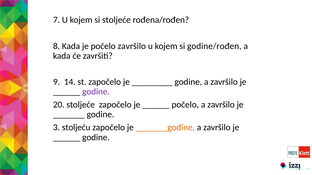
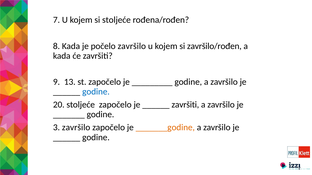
godine/rođen: godine/rođen -> završilo/rođen
14: 14 -> 13
godine at (96, 92) colour: purple -> blue
počelo at (185, 105): počelo -> završiti
3 stoljeću: stoljeću -> završilo
